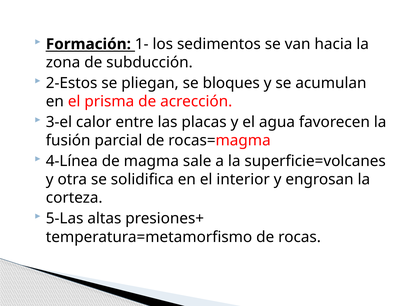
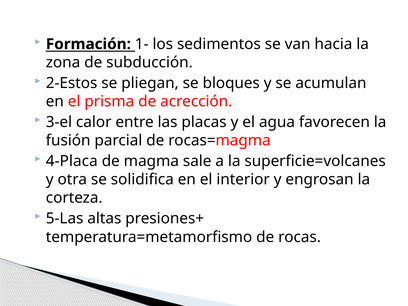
4-Línea: 4-Línea -> 4-Placa
